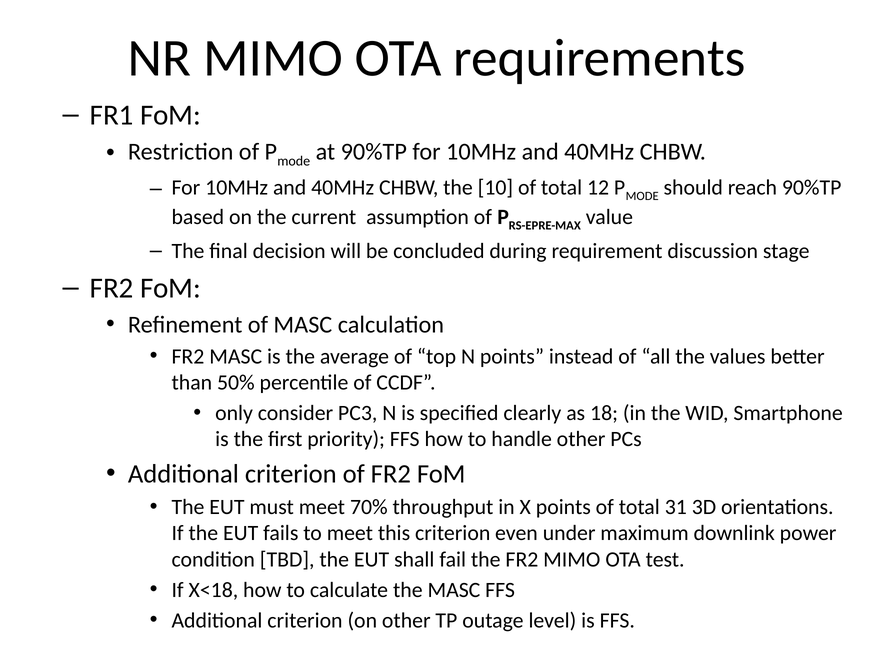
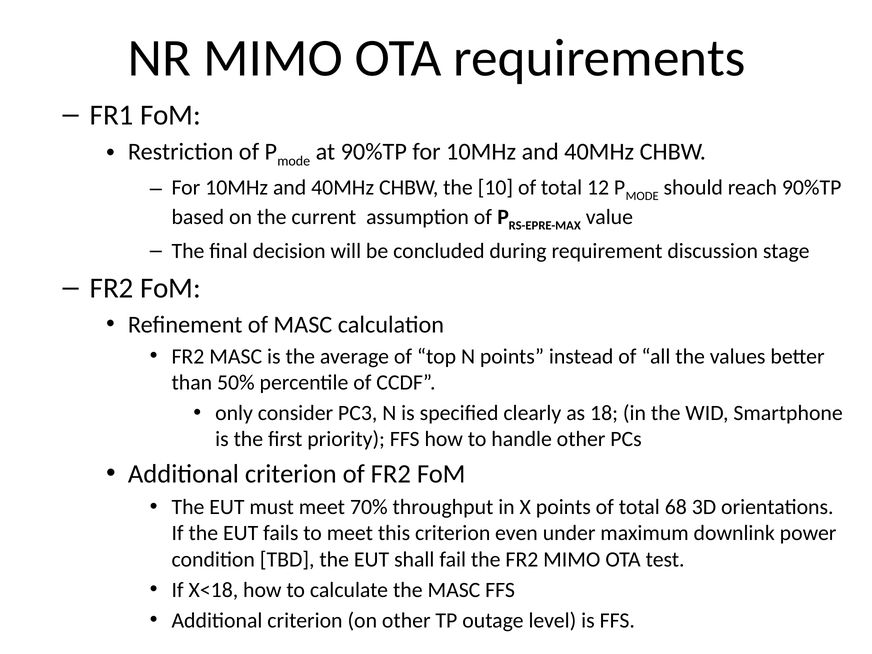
31: 31 -> 68
